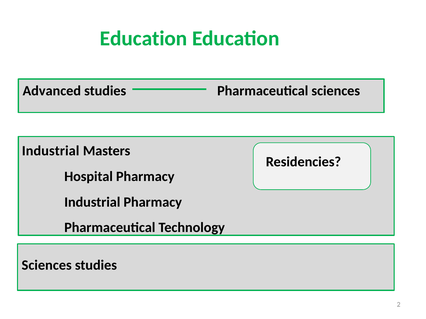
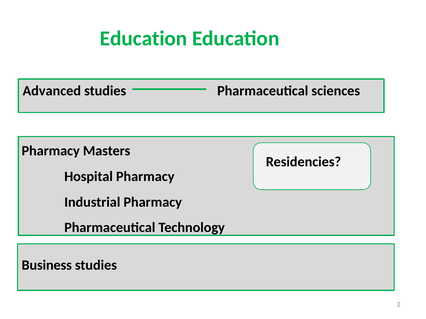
Industrial at (51, 151): Industrial -> Pharmacy
Sciences at (47, 266): Sciences -> Business
